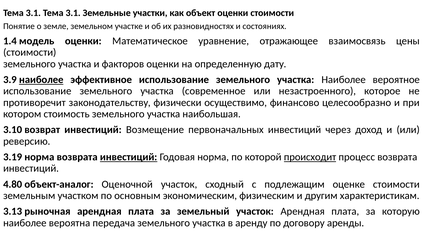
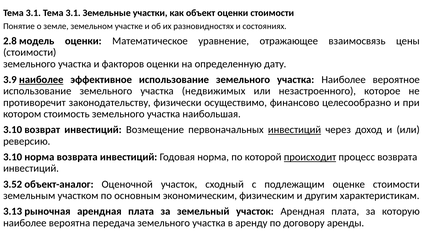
1.4: 1.4 -> 2.8
современное: современное -> недвижимых
инвестиций at (295, 130) underline: none -> present
3.19 at (13, 157): 3.19 -> 3.10
инвестиций at (129, 157) underline: present -> none
4.80: 4.80 -> 3.52
